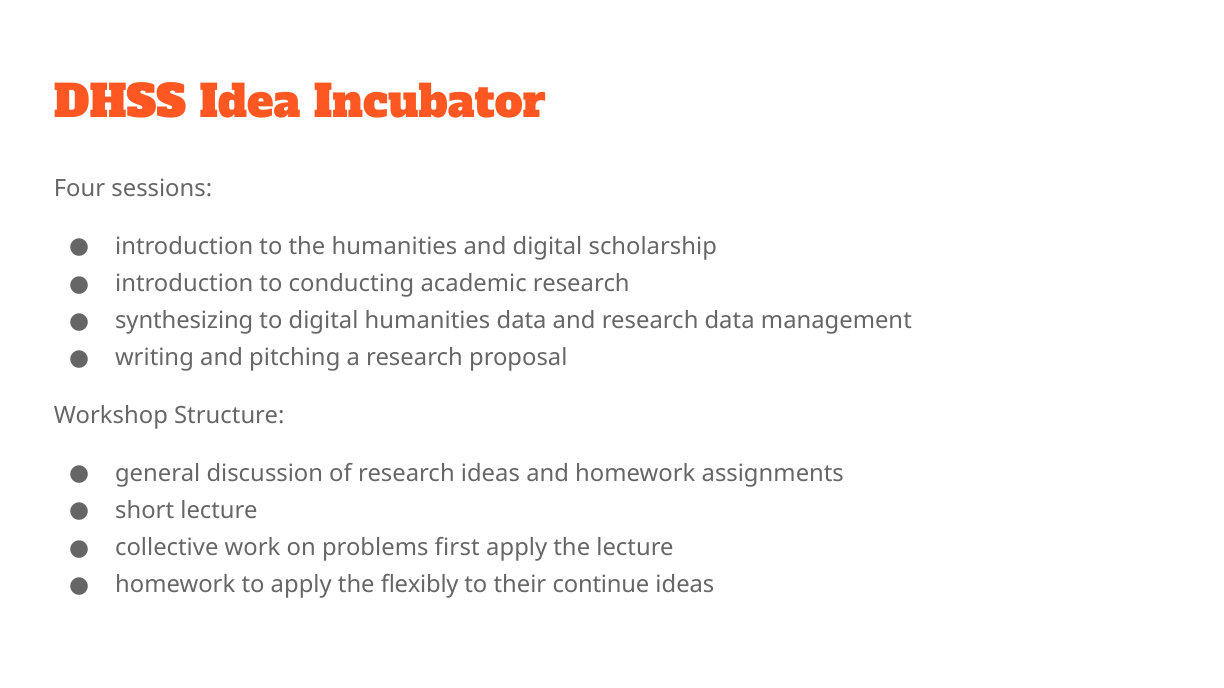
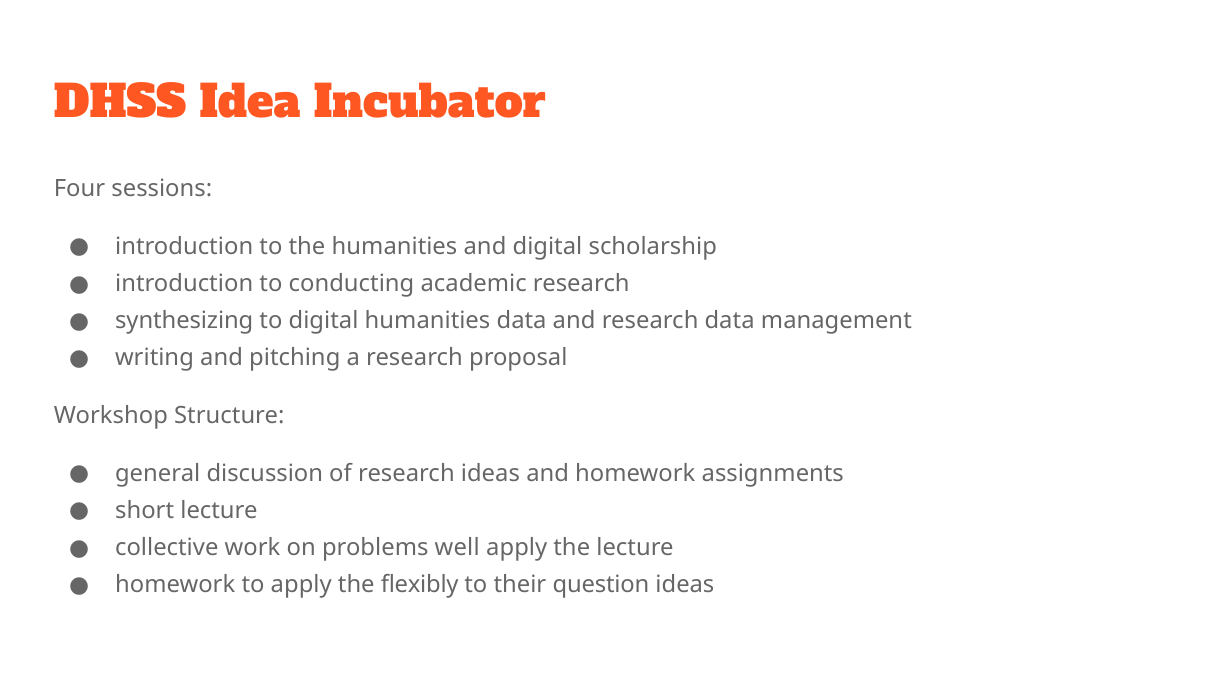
first: first -> well
continue: continue -> question
